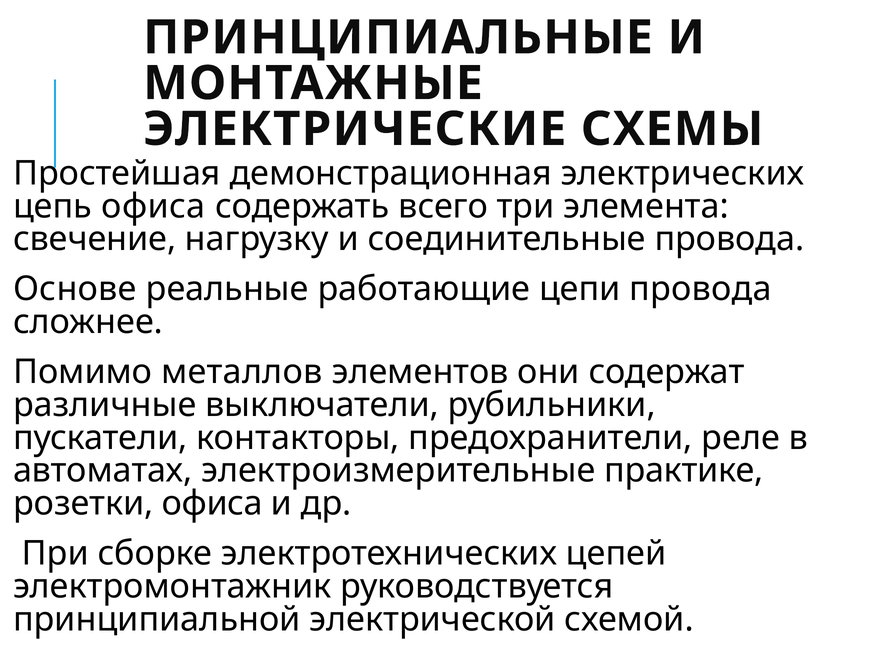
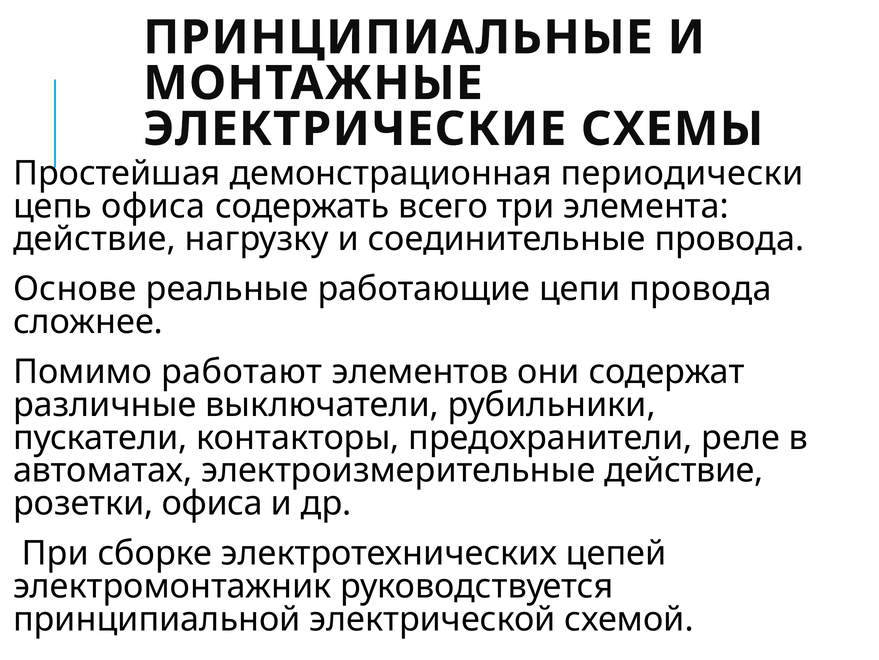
электрических: электрических -> периодически
свечение at (95, 239): свечение -> действие
металлов: металлов -> работают
электроизмерительные практике: практике -> действие
